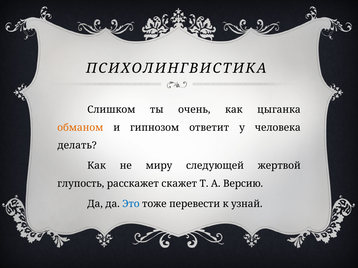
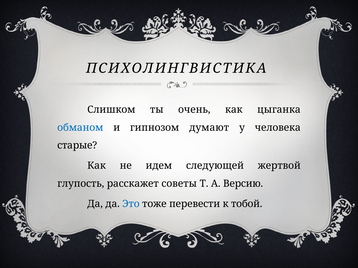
обманом colour: orange -> blue
ответит: ответит -> думают
делать: делать -> старые
миру: миру -> идем
скажет: скажет -> советы
узнай: узнай -> тобой
